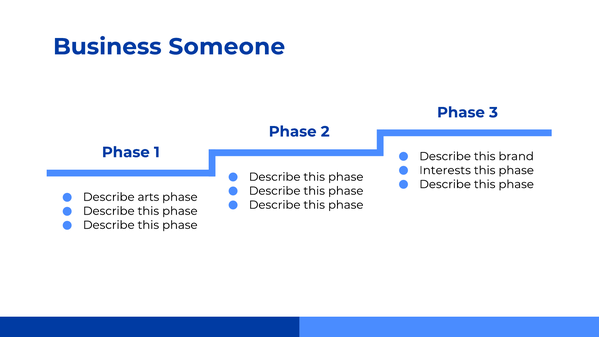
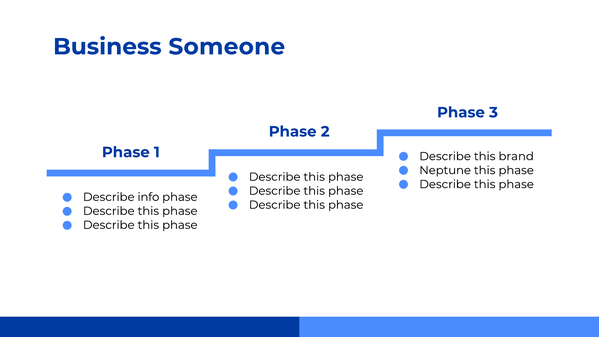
Interests: Interests -> Neptune
arts: arts -> info
